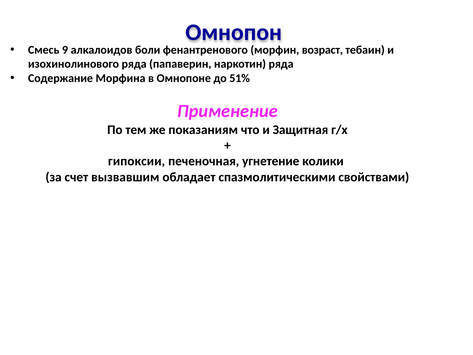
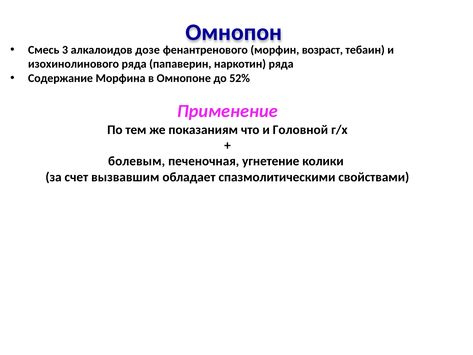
9: 9 -> 3
боли: боли -> дозе
51%: 51% -> 52%
Защитная: Защитная -> Головной
гипоксии: гипоксии -> болевым
